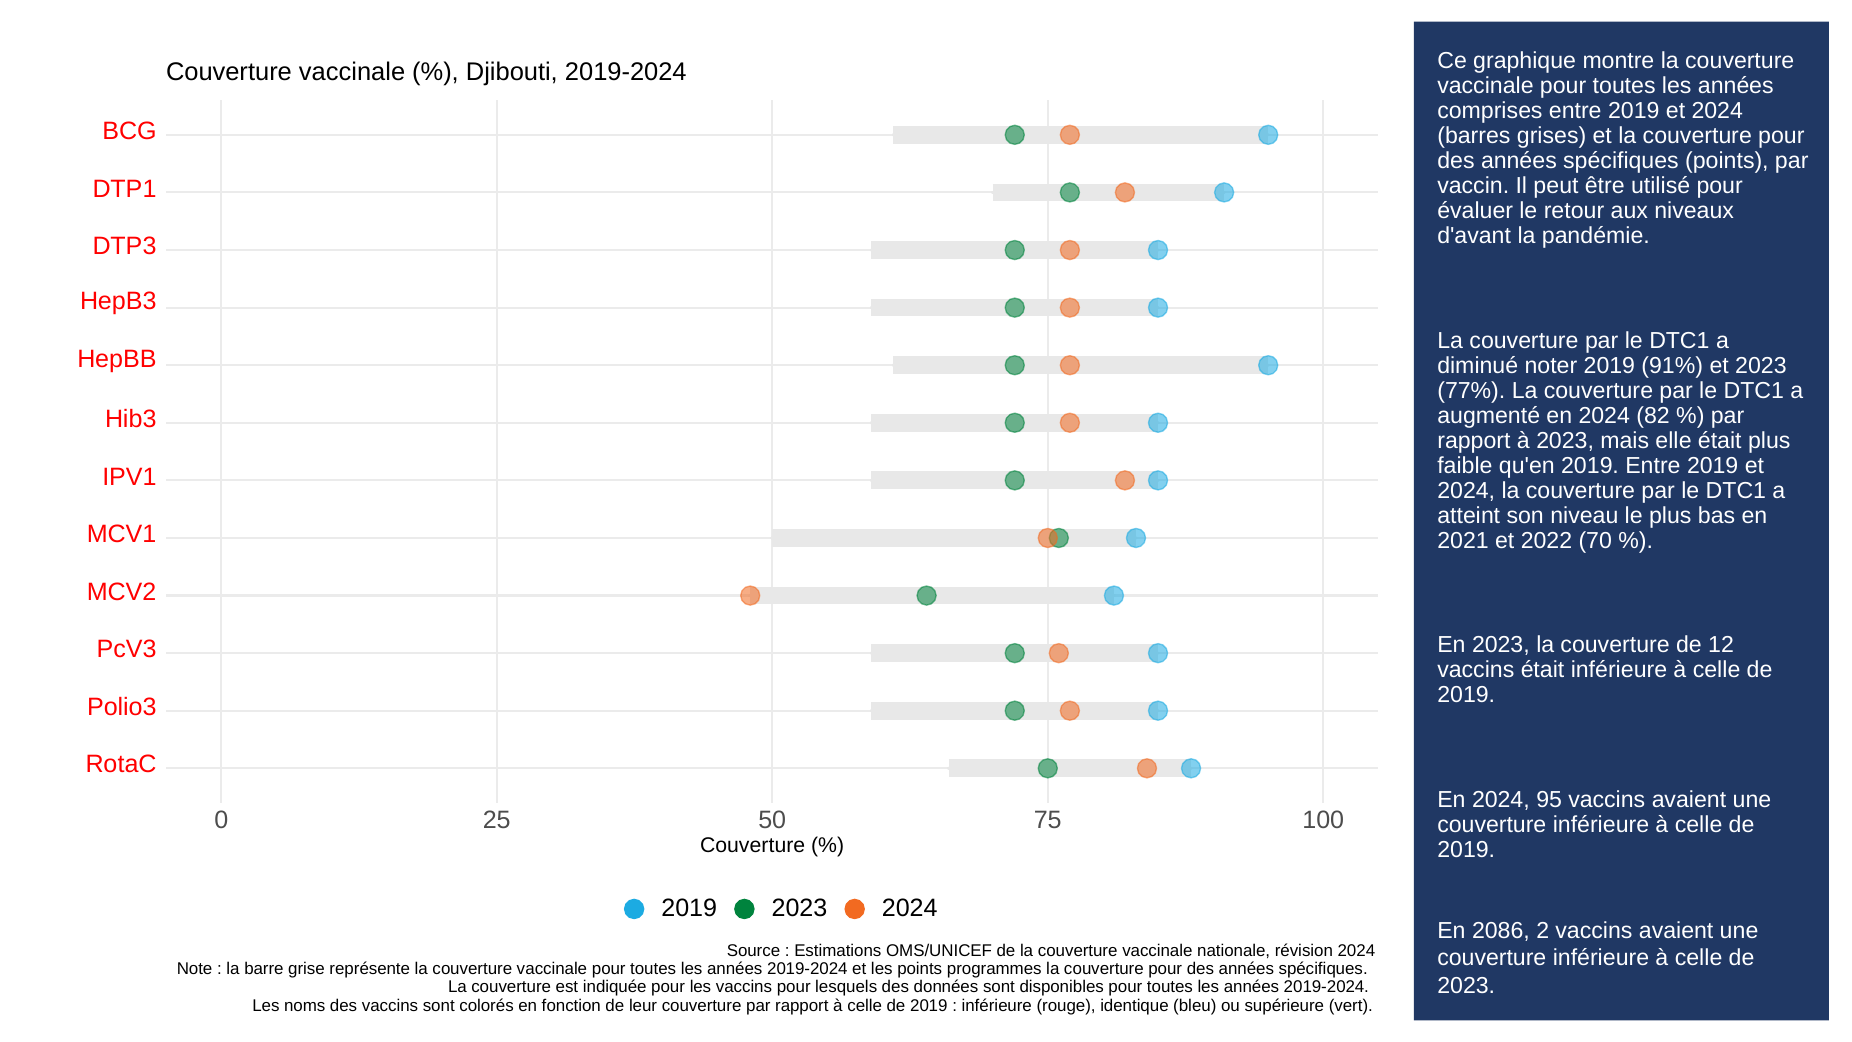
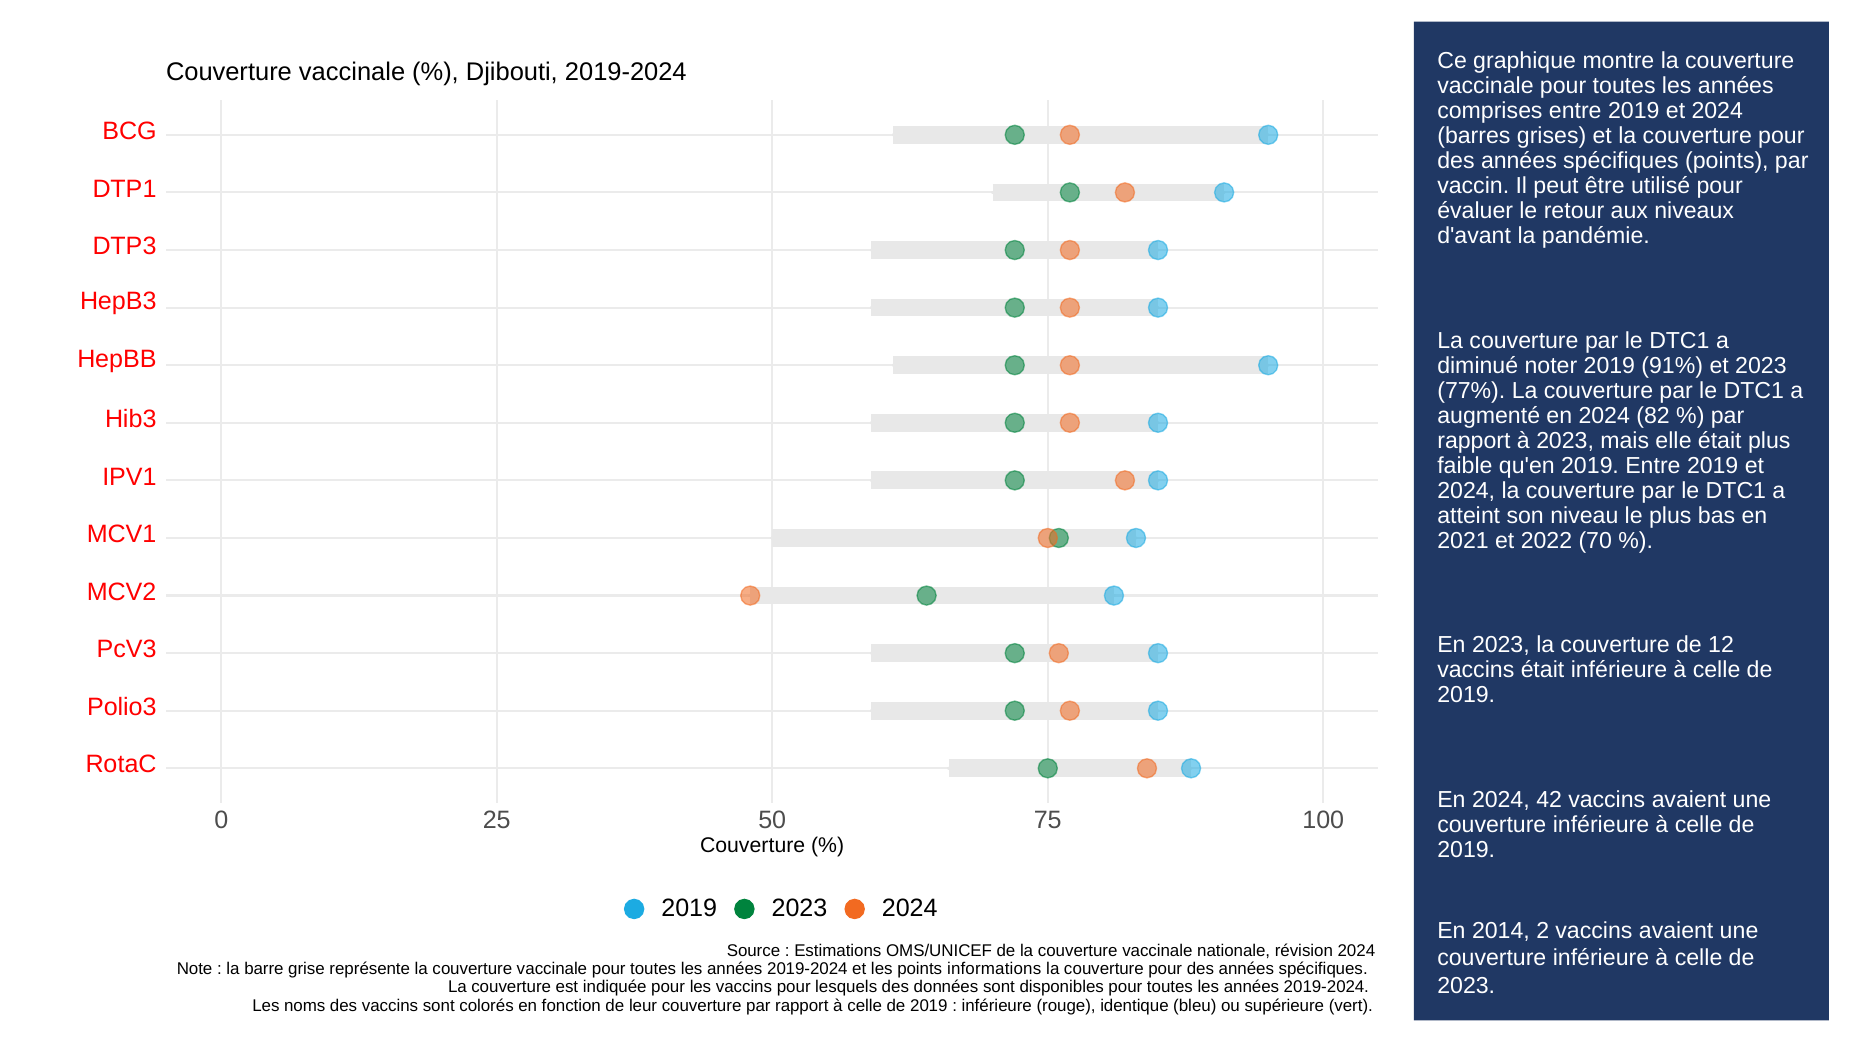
95: 95 -> 42
2086: 2086 -> 2014
programmes: programmes -> informations
